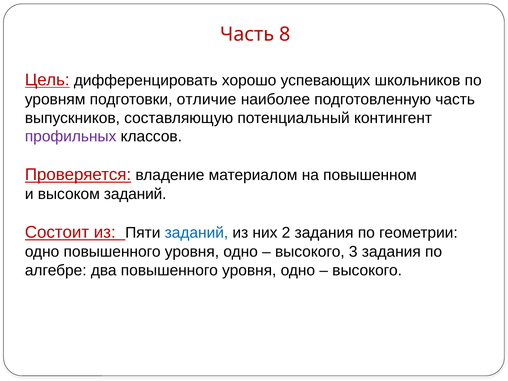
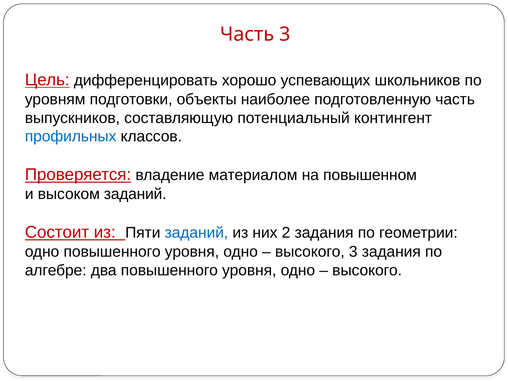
Часть 8: 8 -> 3
отличие: отличие -> объекты
профильных colour: purple -> blue
